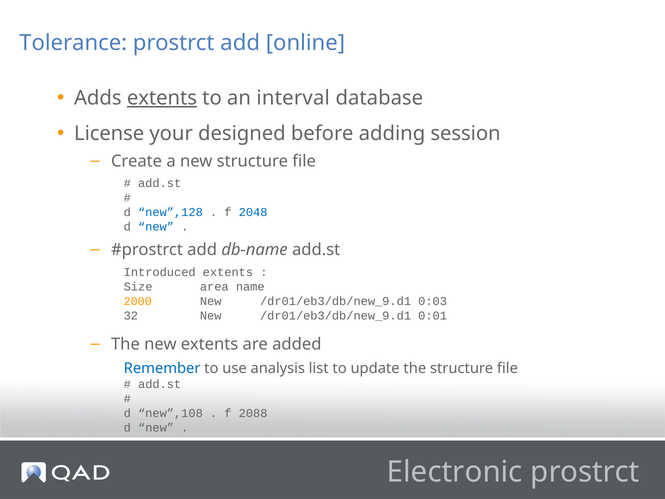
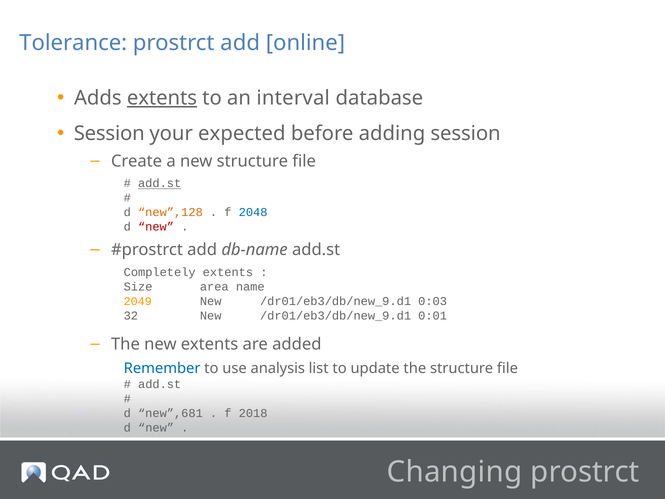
License at (109, 133): License -> Session
designed: designed -> expected
add.st at (160, 183) underline: none -> present
new”,128 colour: blue -> orange
new at (156, 227) colour: blue -> red
Introduced: Introduced -> Completely
2000: 2000 -> 2049
new”,108: new”,108 -> new”,681
2088: 2088 -> 2018
Electronic: Electronic -> Changing
